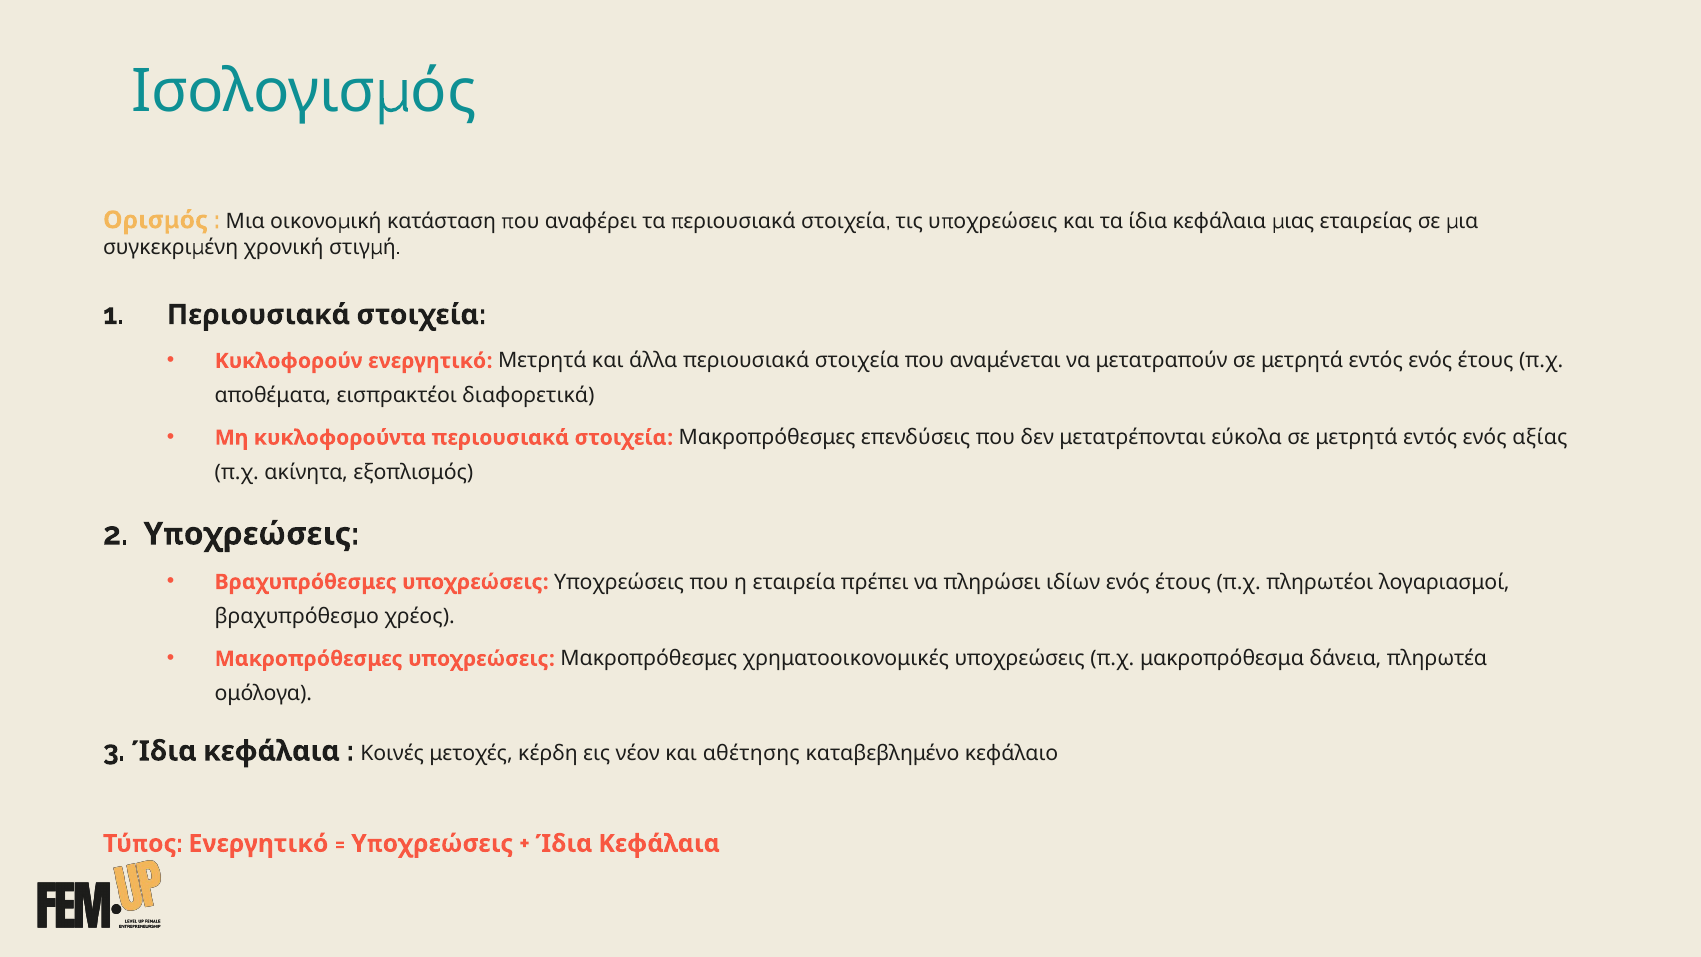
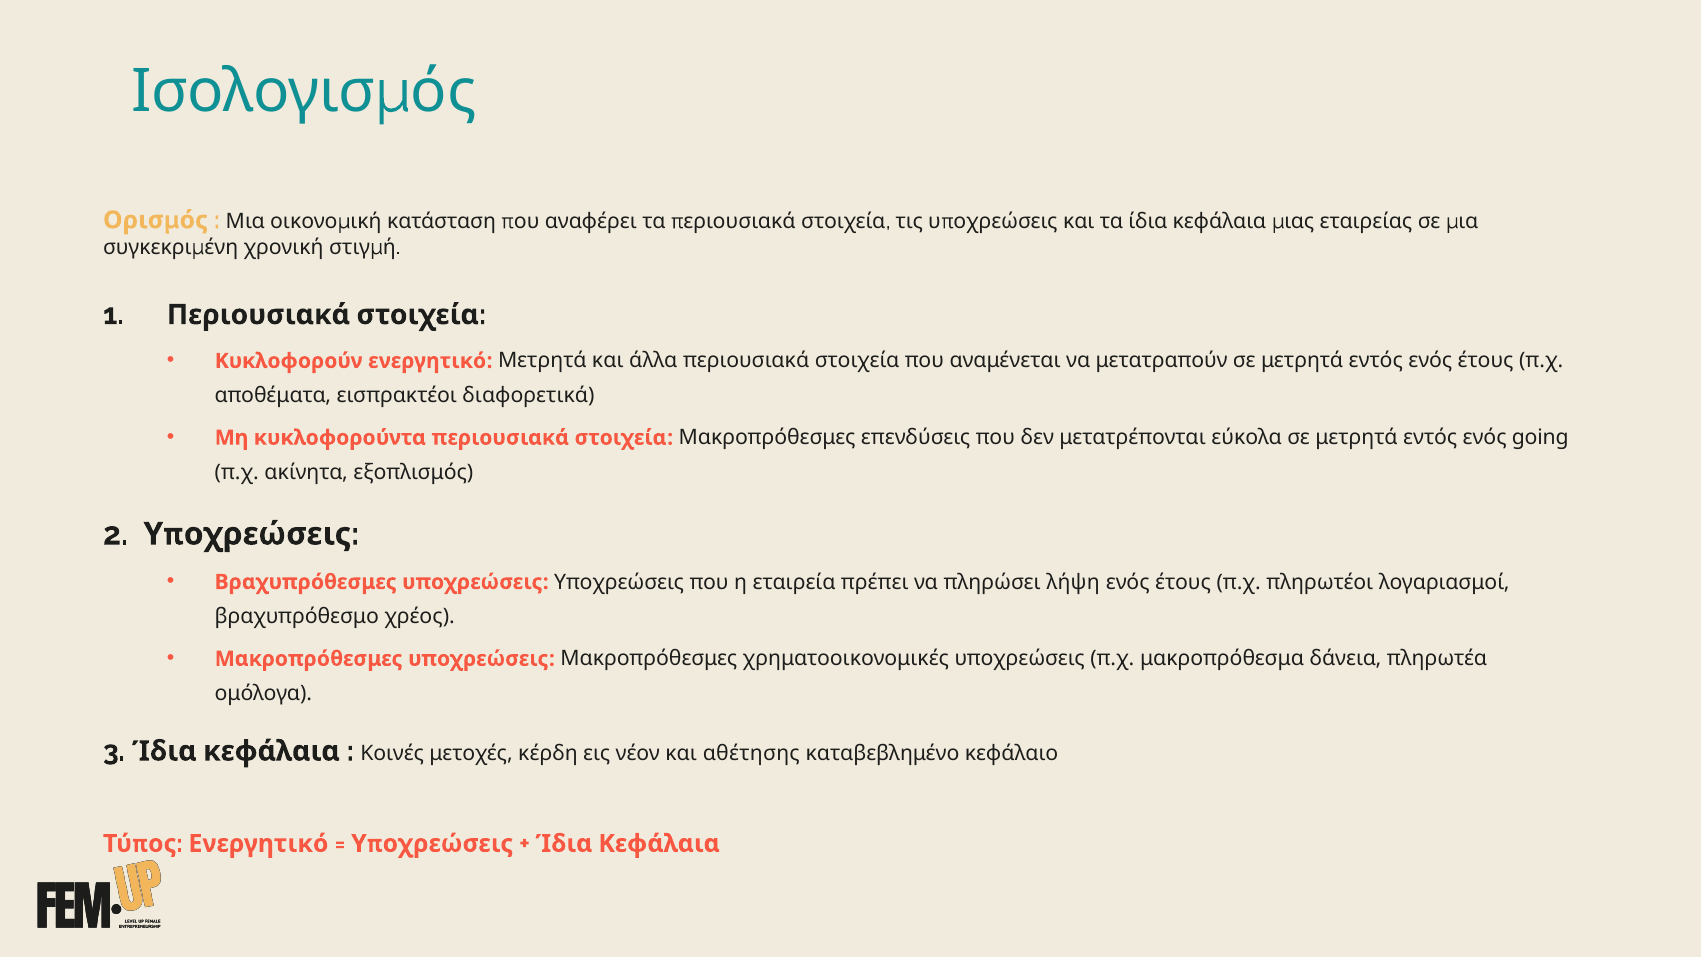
αξίας: αξίας -> going
ιδίων: ιδίων -> λήψη
